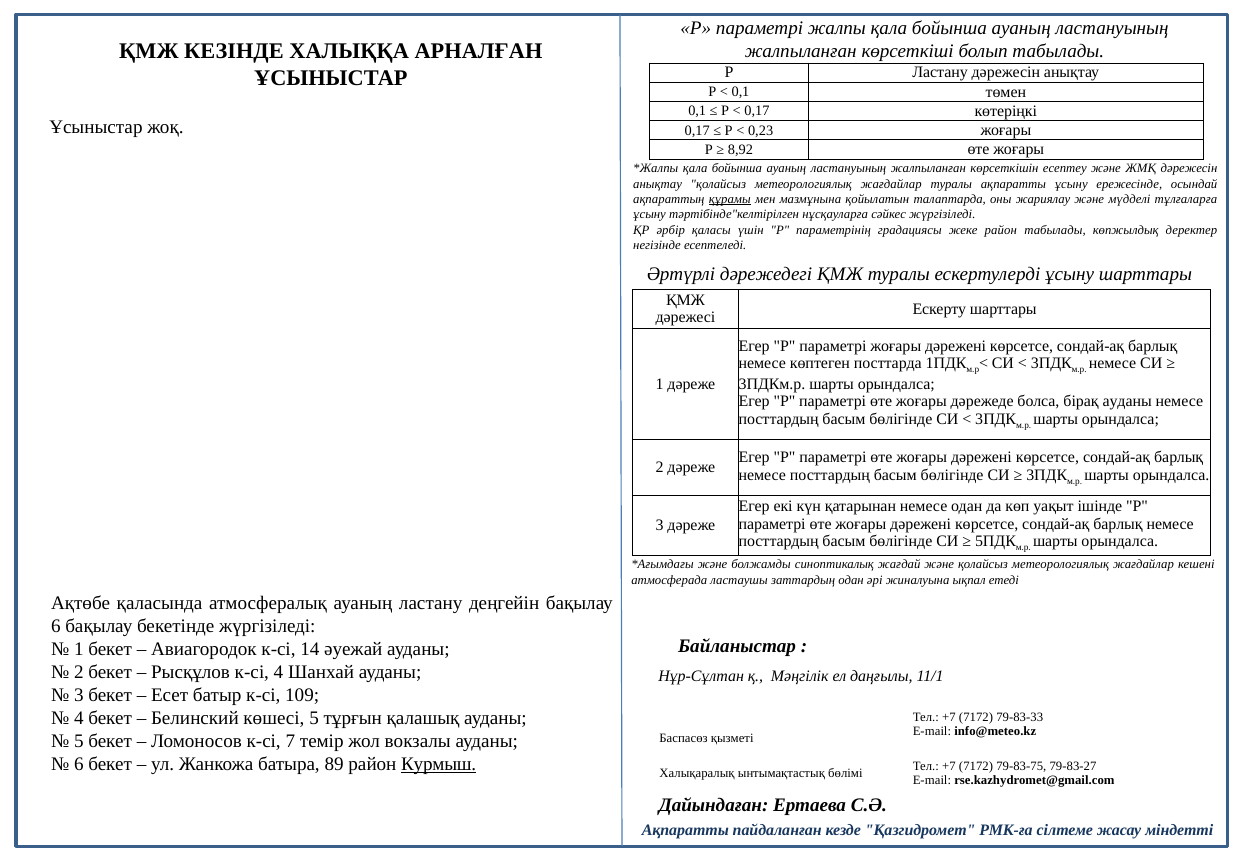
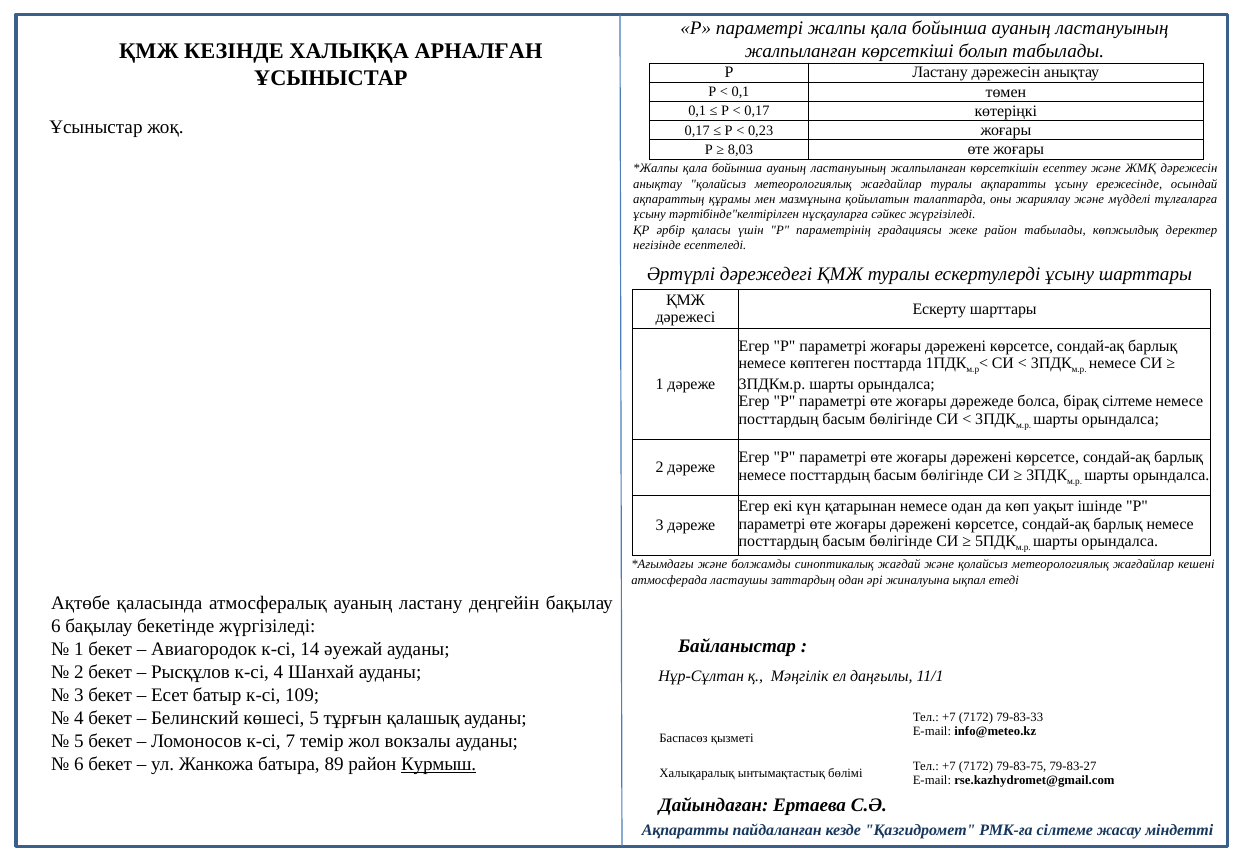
8,92: 8,92 -> 8,03
құрамы underline: present -> none
бірақ ауданы: ауданы -> сілтеме
